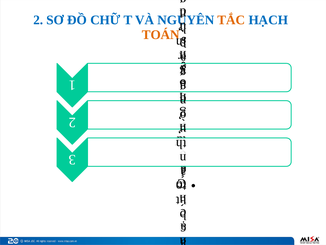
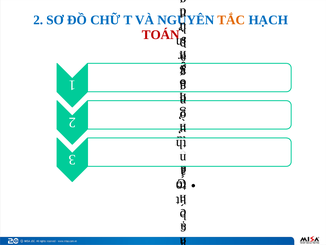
TOÁN colour: orange -> red
